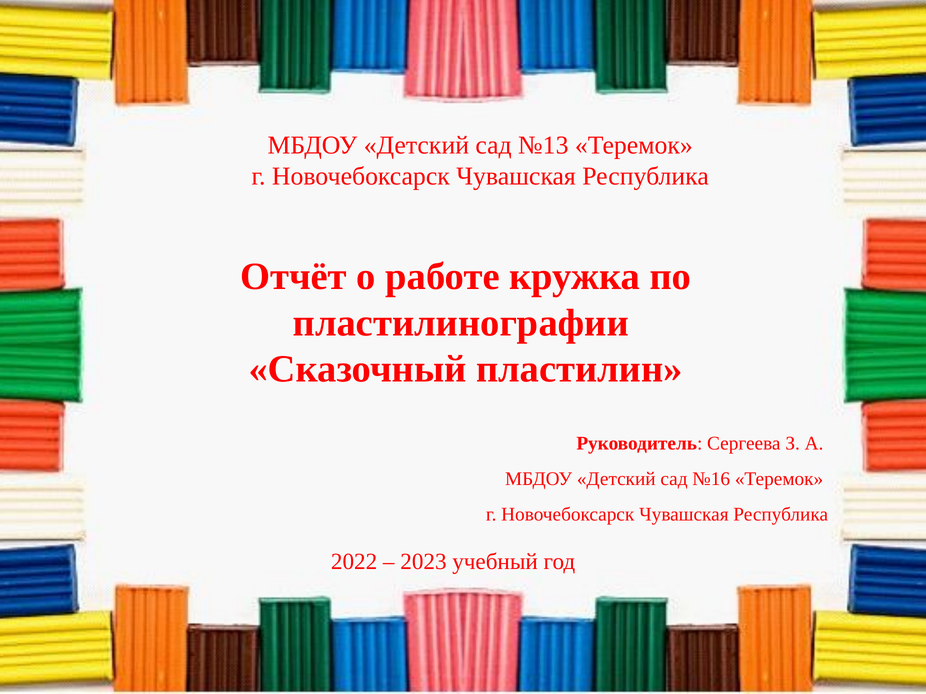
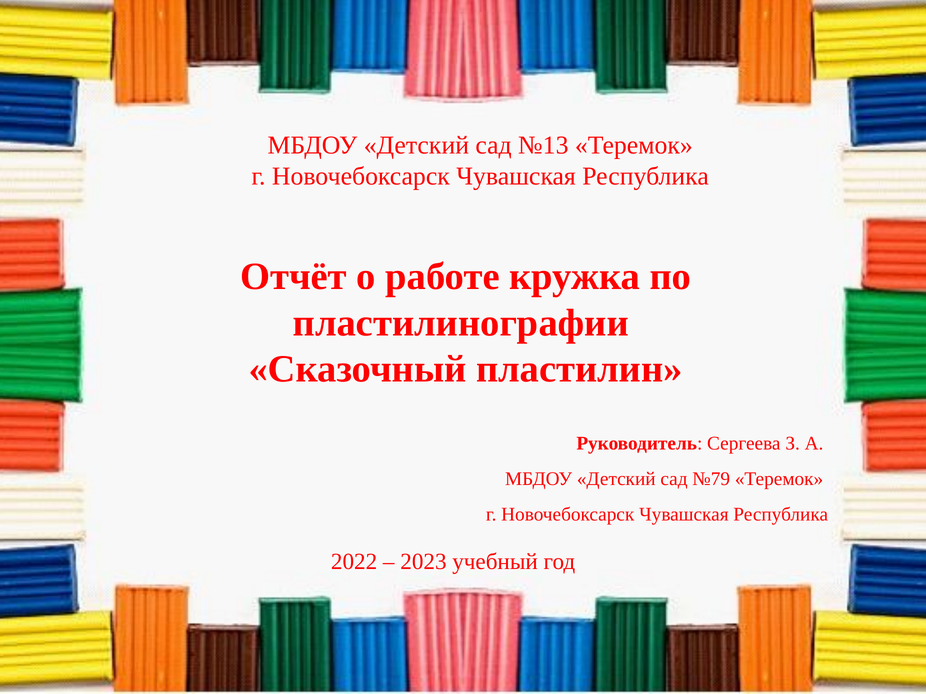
№16: №16 -> №79
